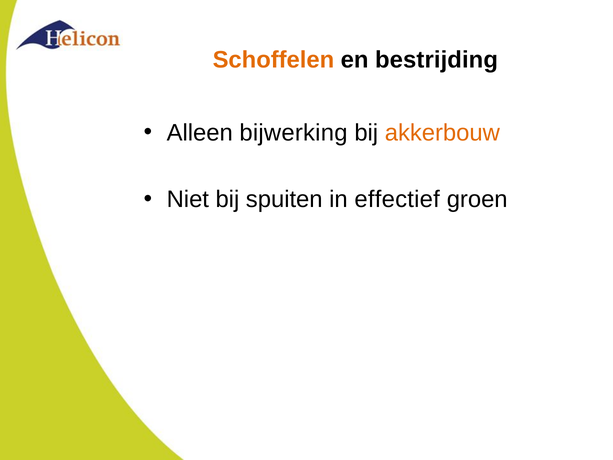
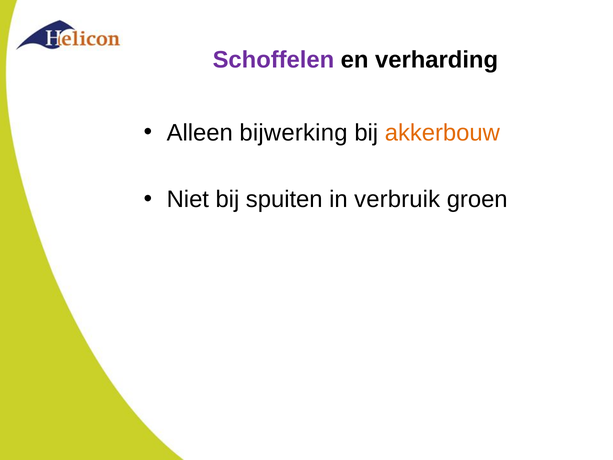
Schoffelen colour: orange -> purple
bestrijding: bestrijding -> verharding
effectief: effectief -> verbruik
